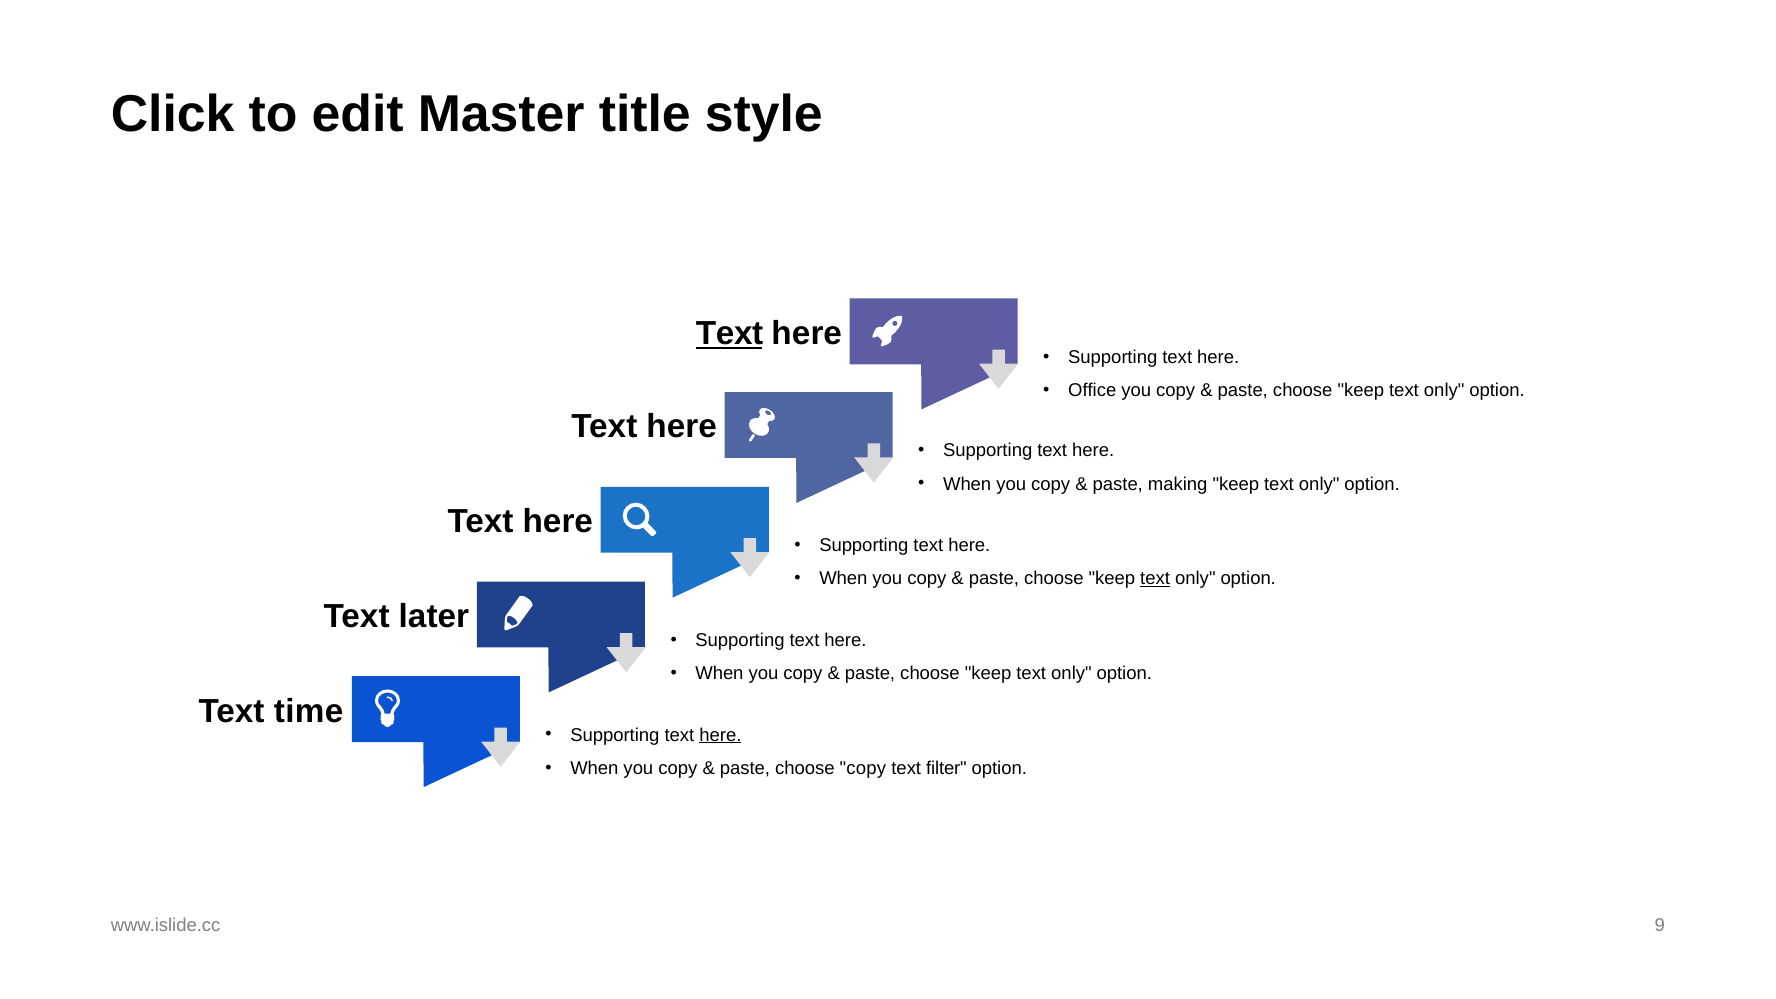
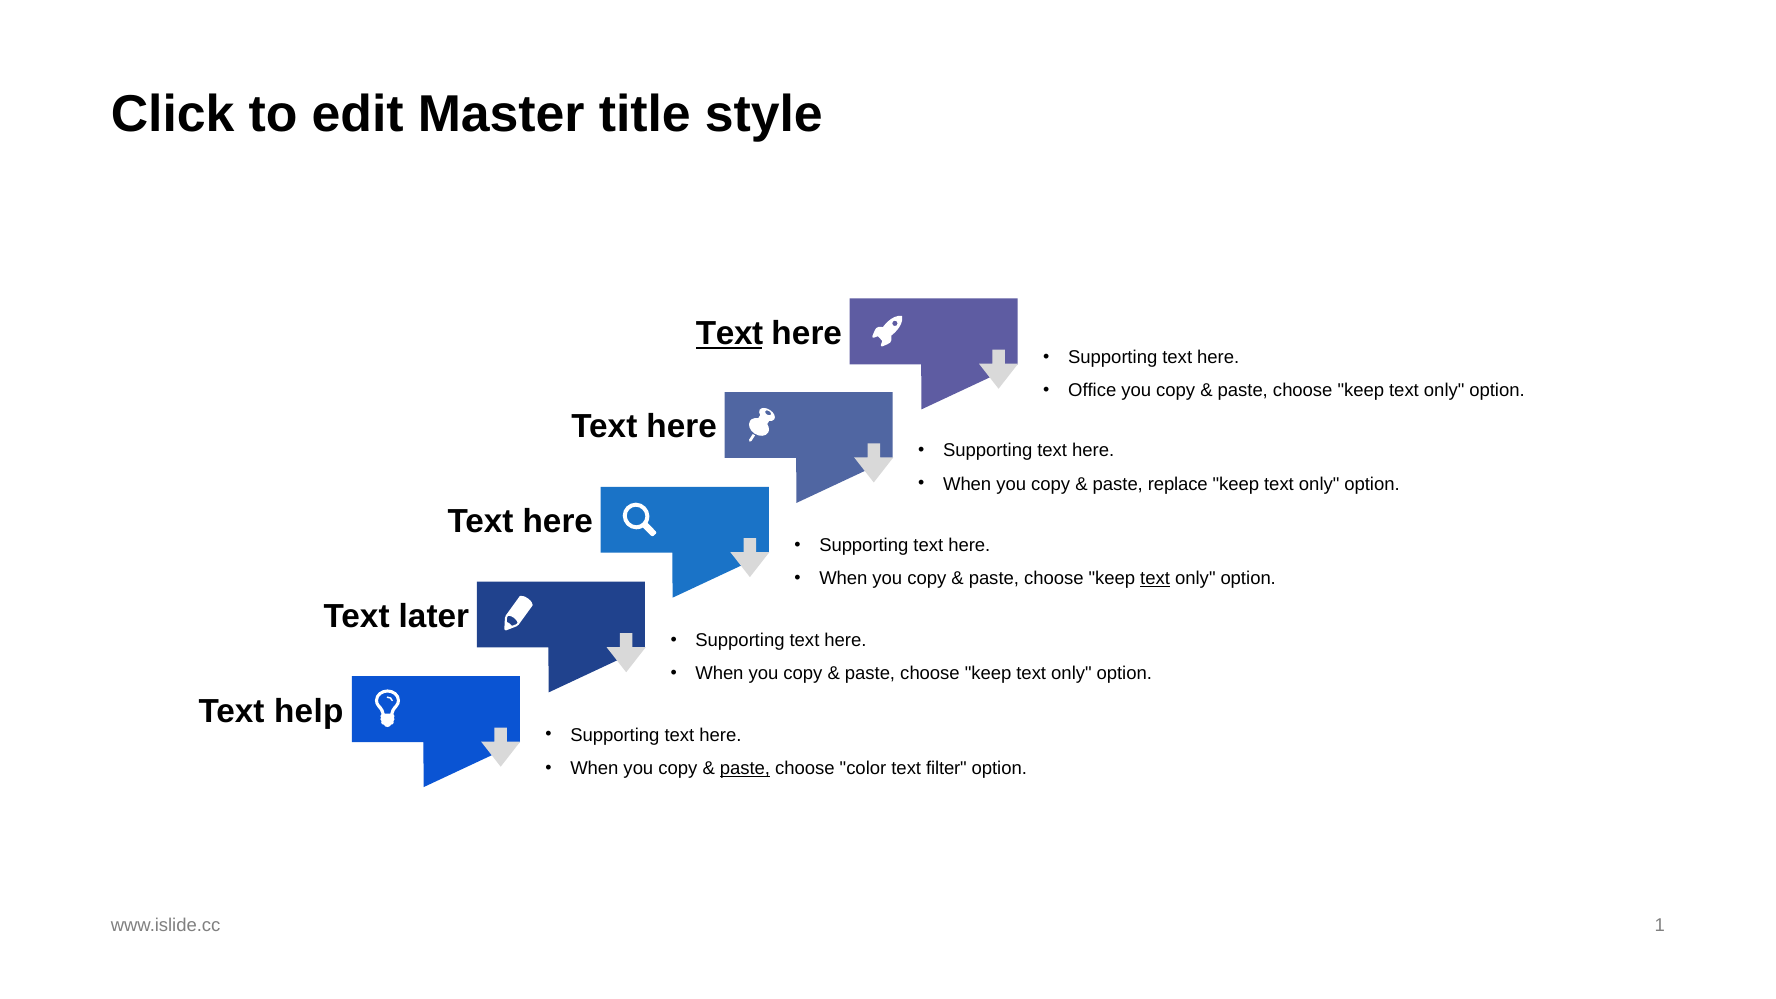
making: making -> replace
time: time -> help
here at (720, 735) underline: present -> none
paste at (745, 768) underline: none -> present
choose copy: copy -> color
9: 9 -> 1
